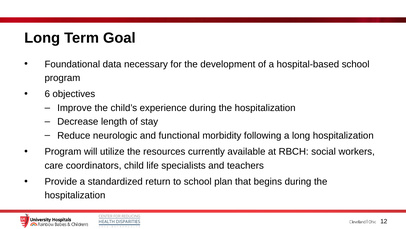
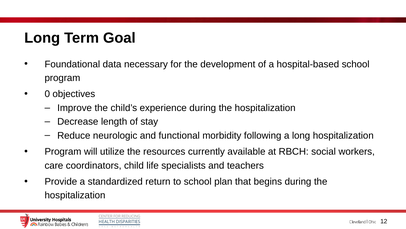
6: 6 -> 0
